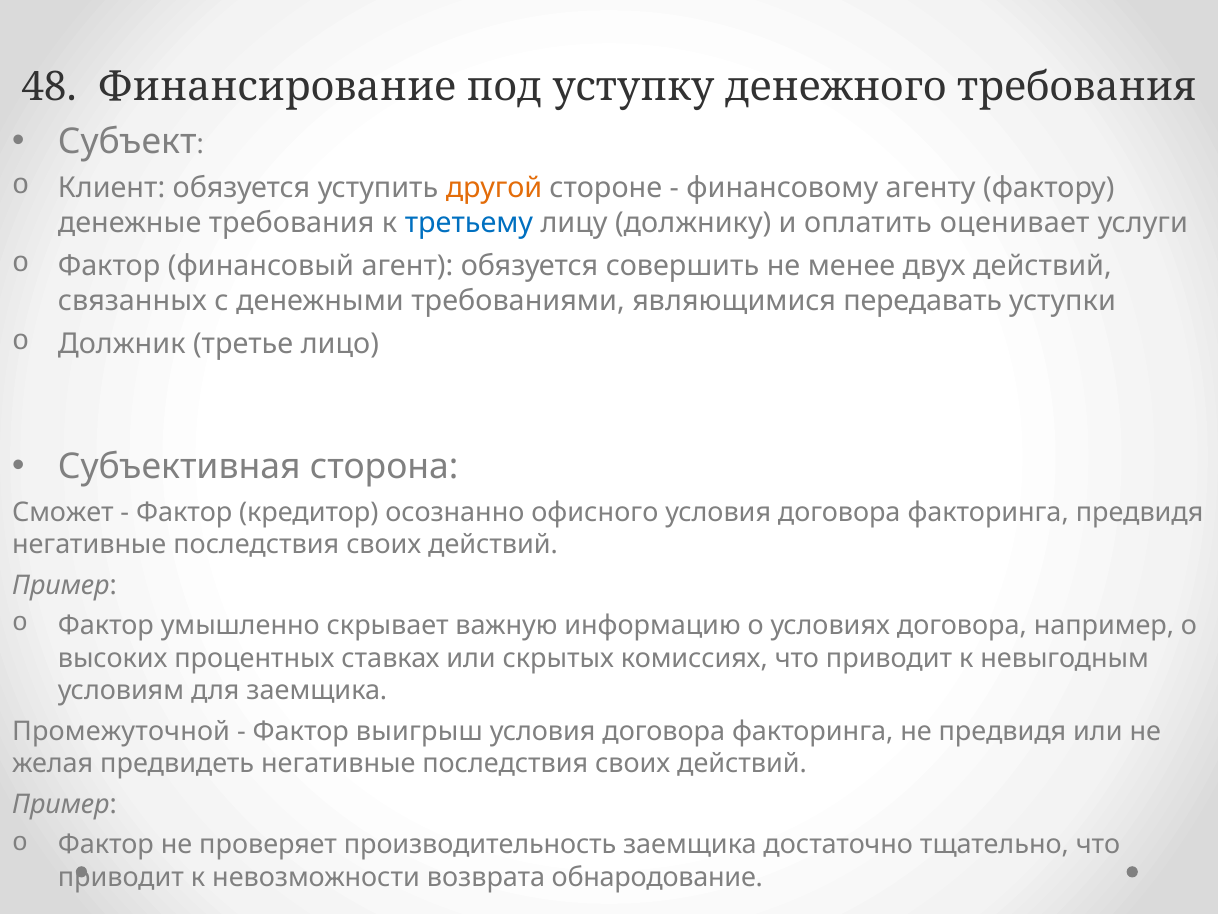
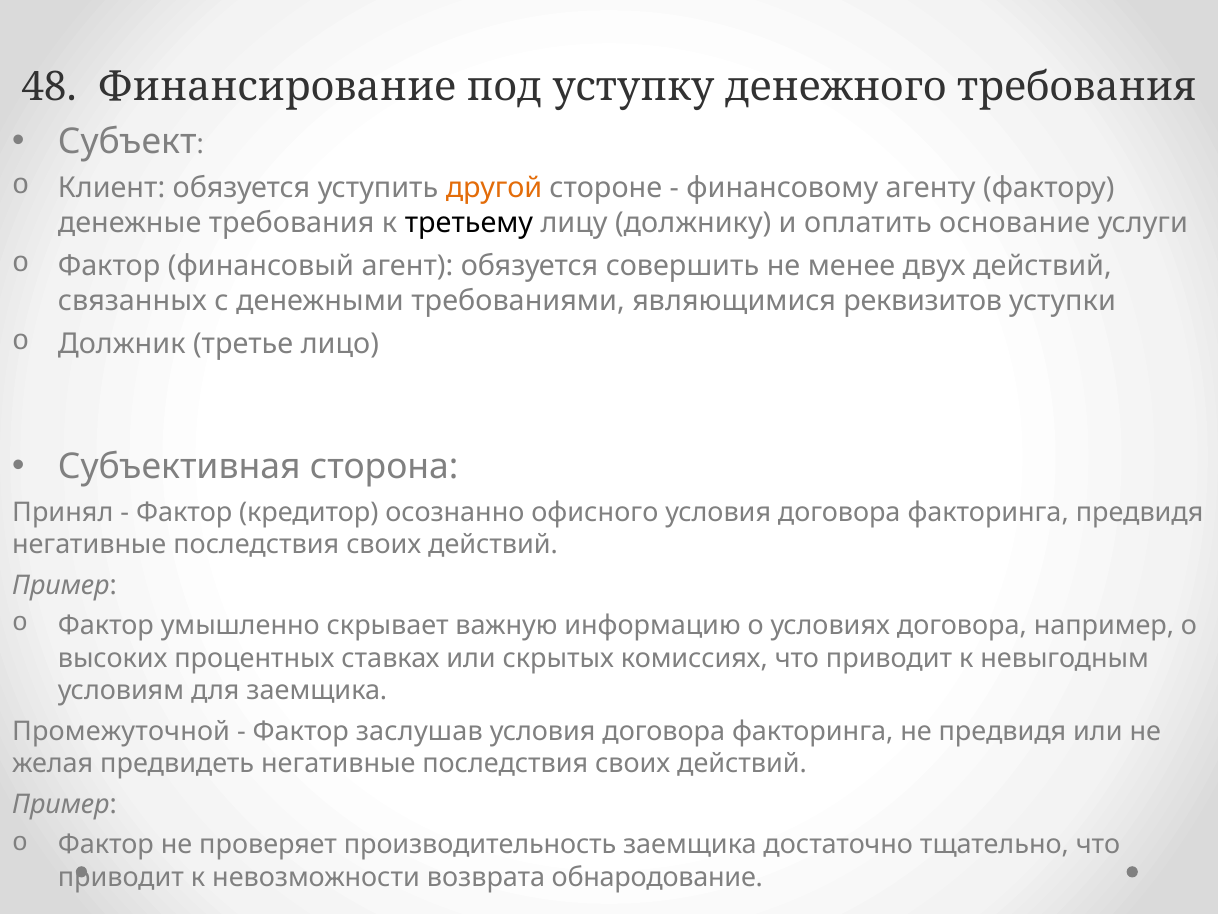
третьему colour: blue -> black
оценивает: оценивает -> основание
передавать: передавать -> реквизитов
Сможет: Сможет -> Принял
выигрыш: выигрыш -> заслушав
